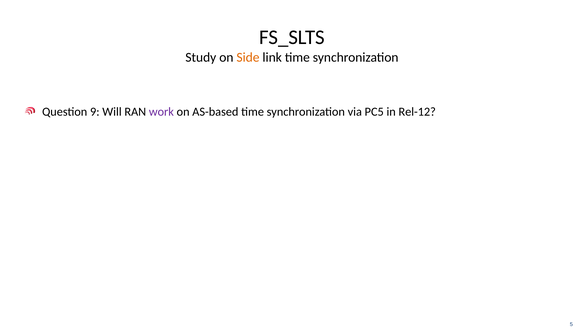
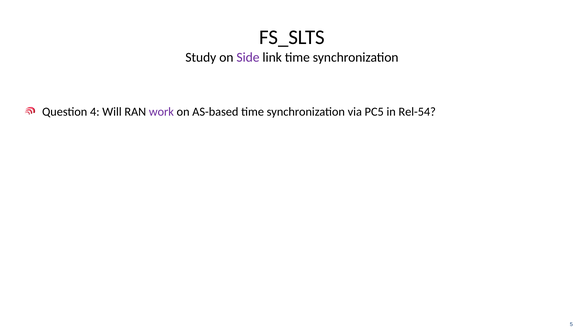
Side colour: orange -> purple
9: 9 -> 4
Rel-12: Rel-12 -> Rel-54
